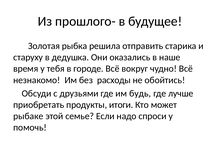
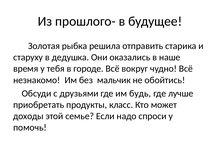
расходы: расходы -> мальчик
итоги: итоги -> класс
рыбаке: рыбаке -> доходы
